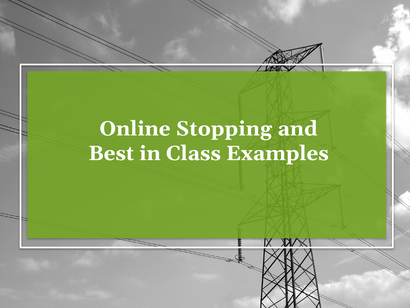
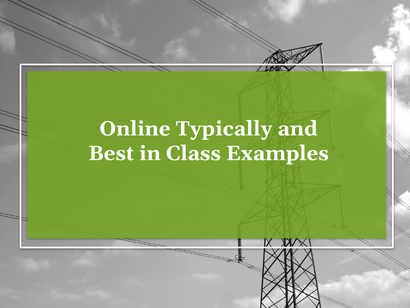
Stopping: Stopping -> Typically
